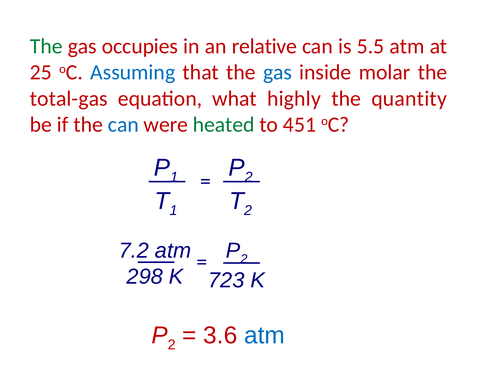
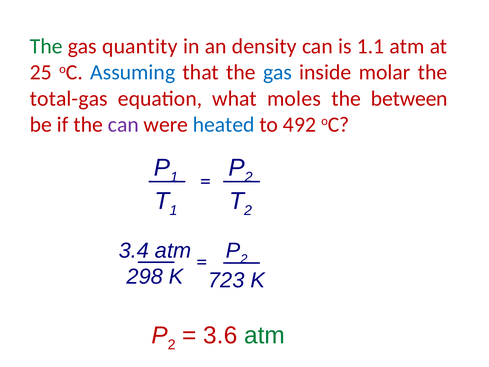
occupies: occupies -> quantity
relative: relative -> density
5.5: 5.5 -> 1.1
highly: highly -> moles
quantity: quantity -> between
can at (123, 125) colour: blue -> purple
heated colour: green -> blue
451: 451 -> 492
7.2: 7.2 -> 3.4
atm at (264, 335) colour: blue -> green
